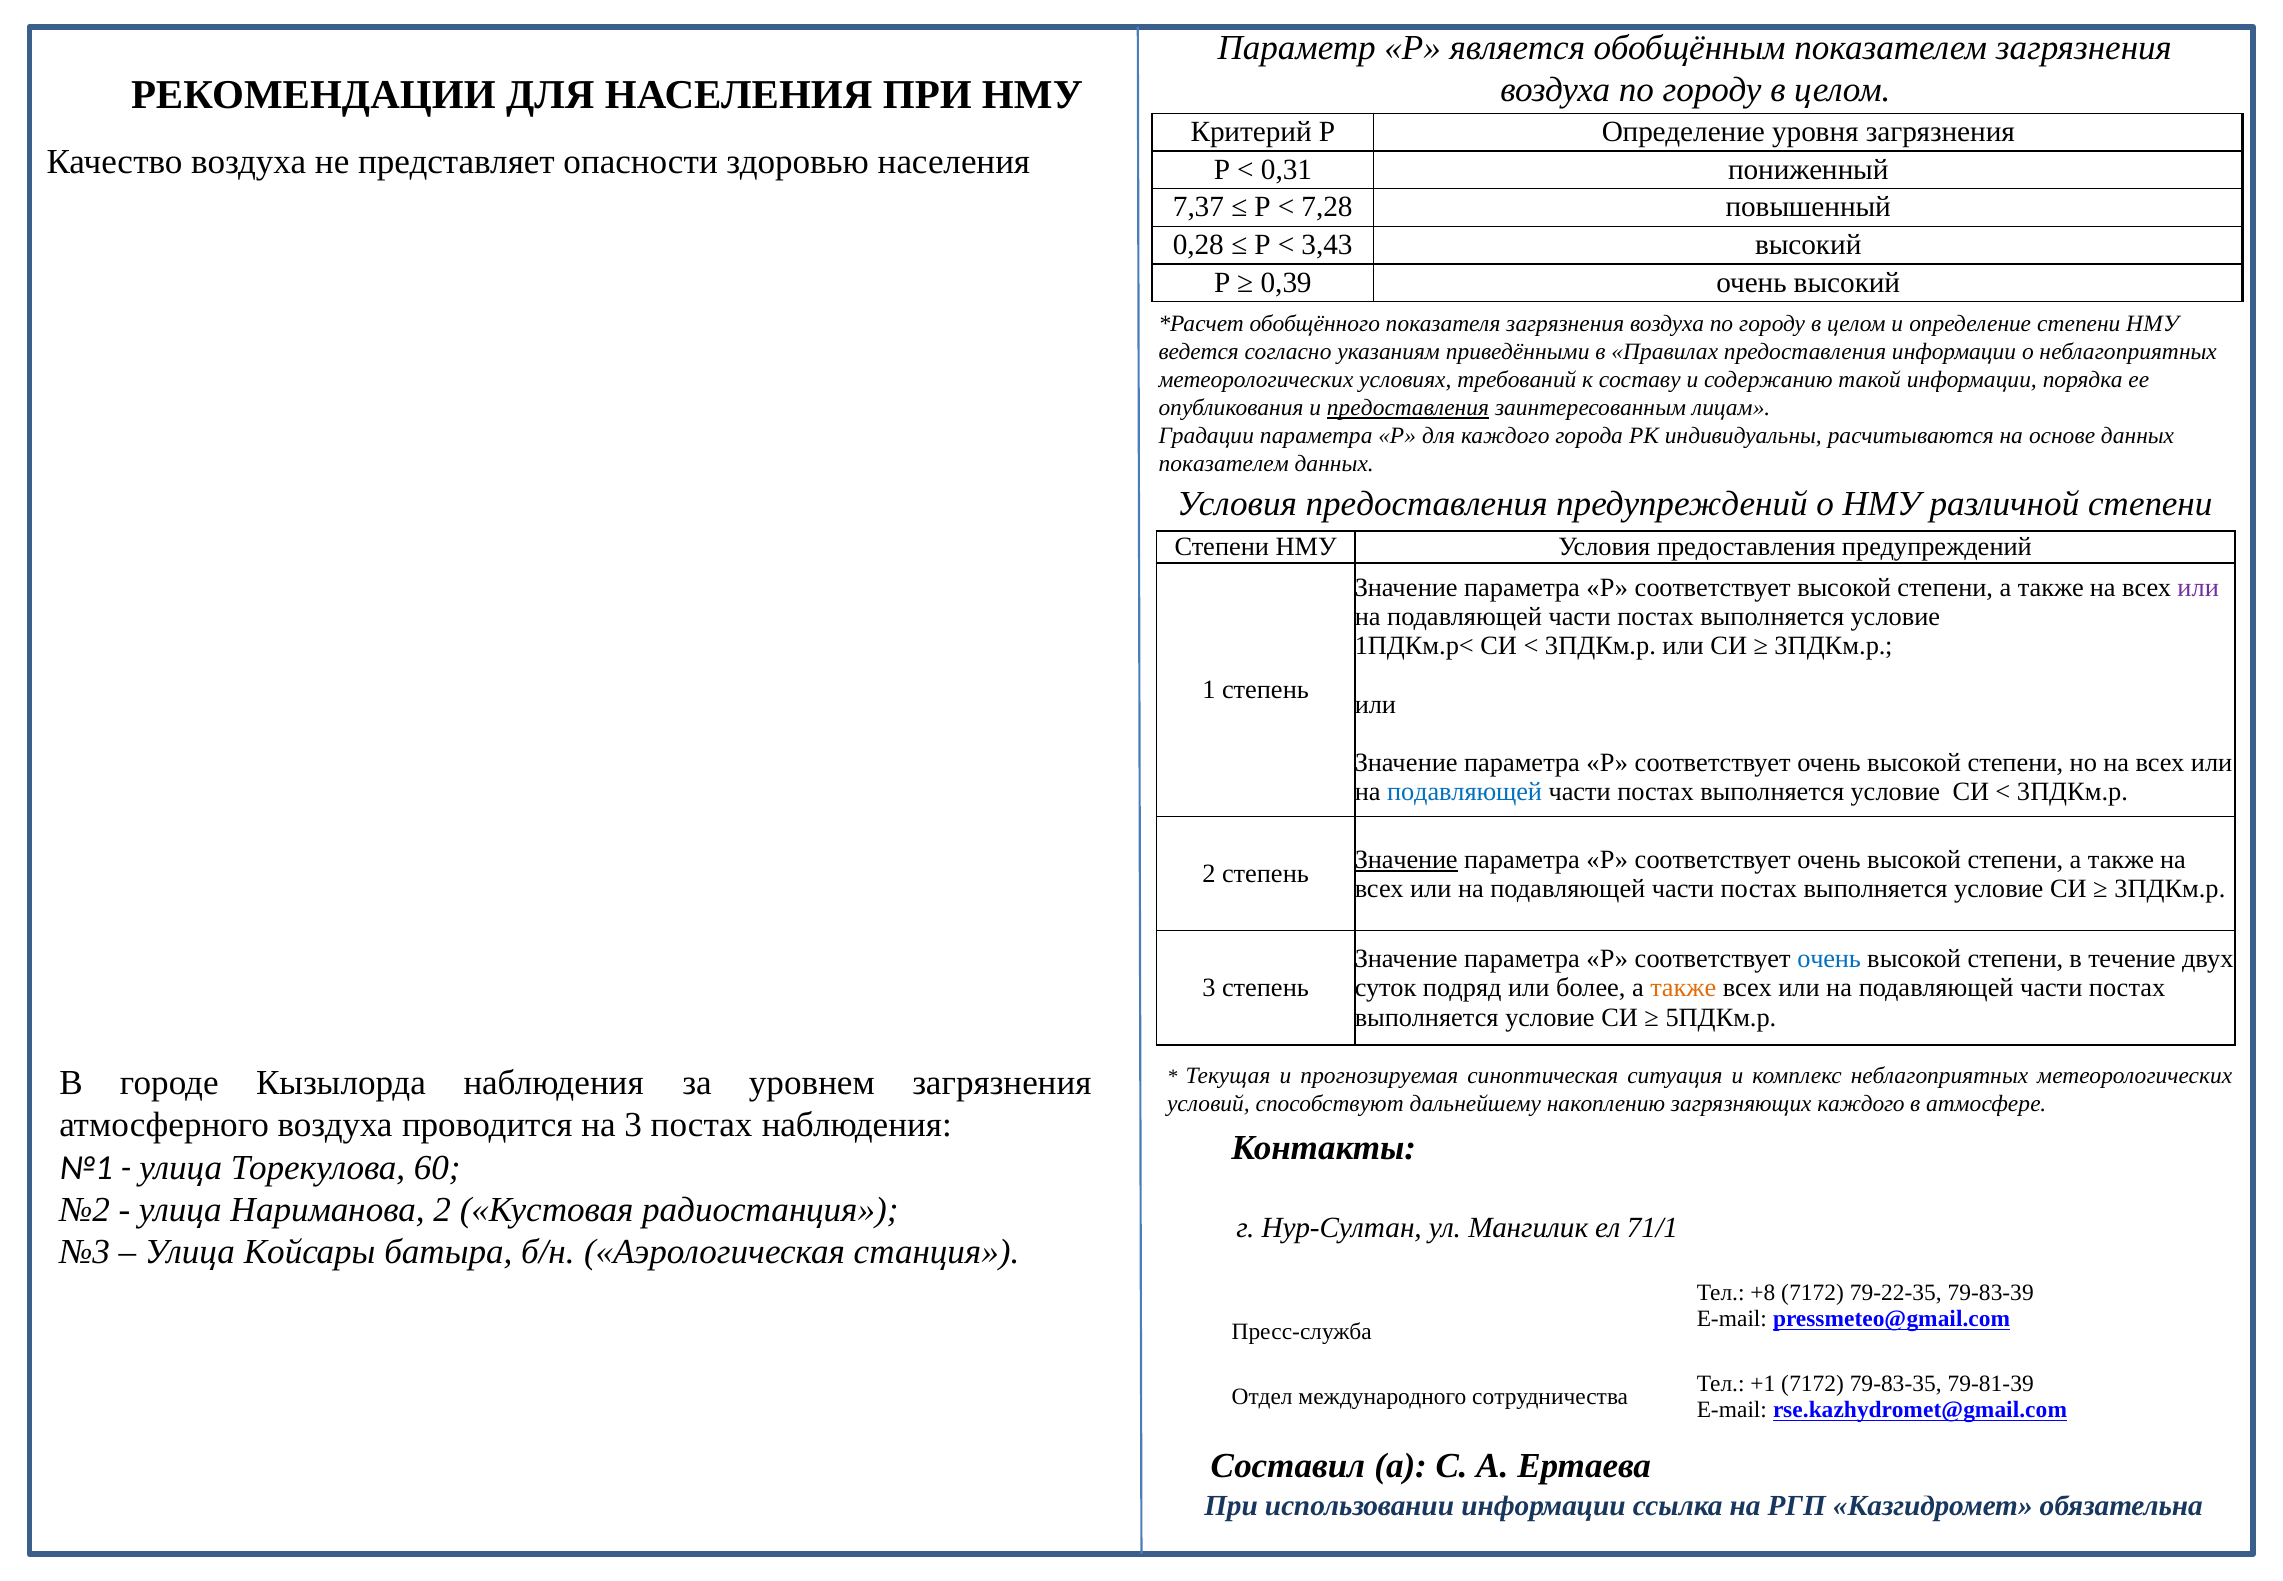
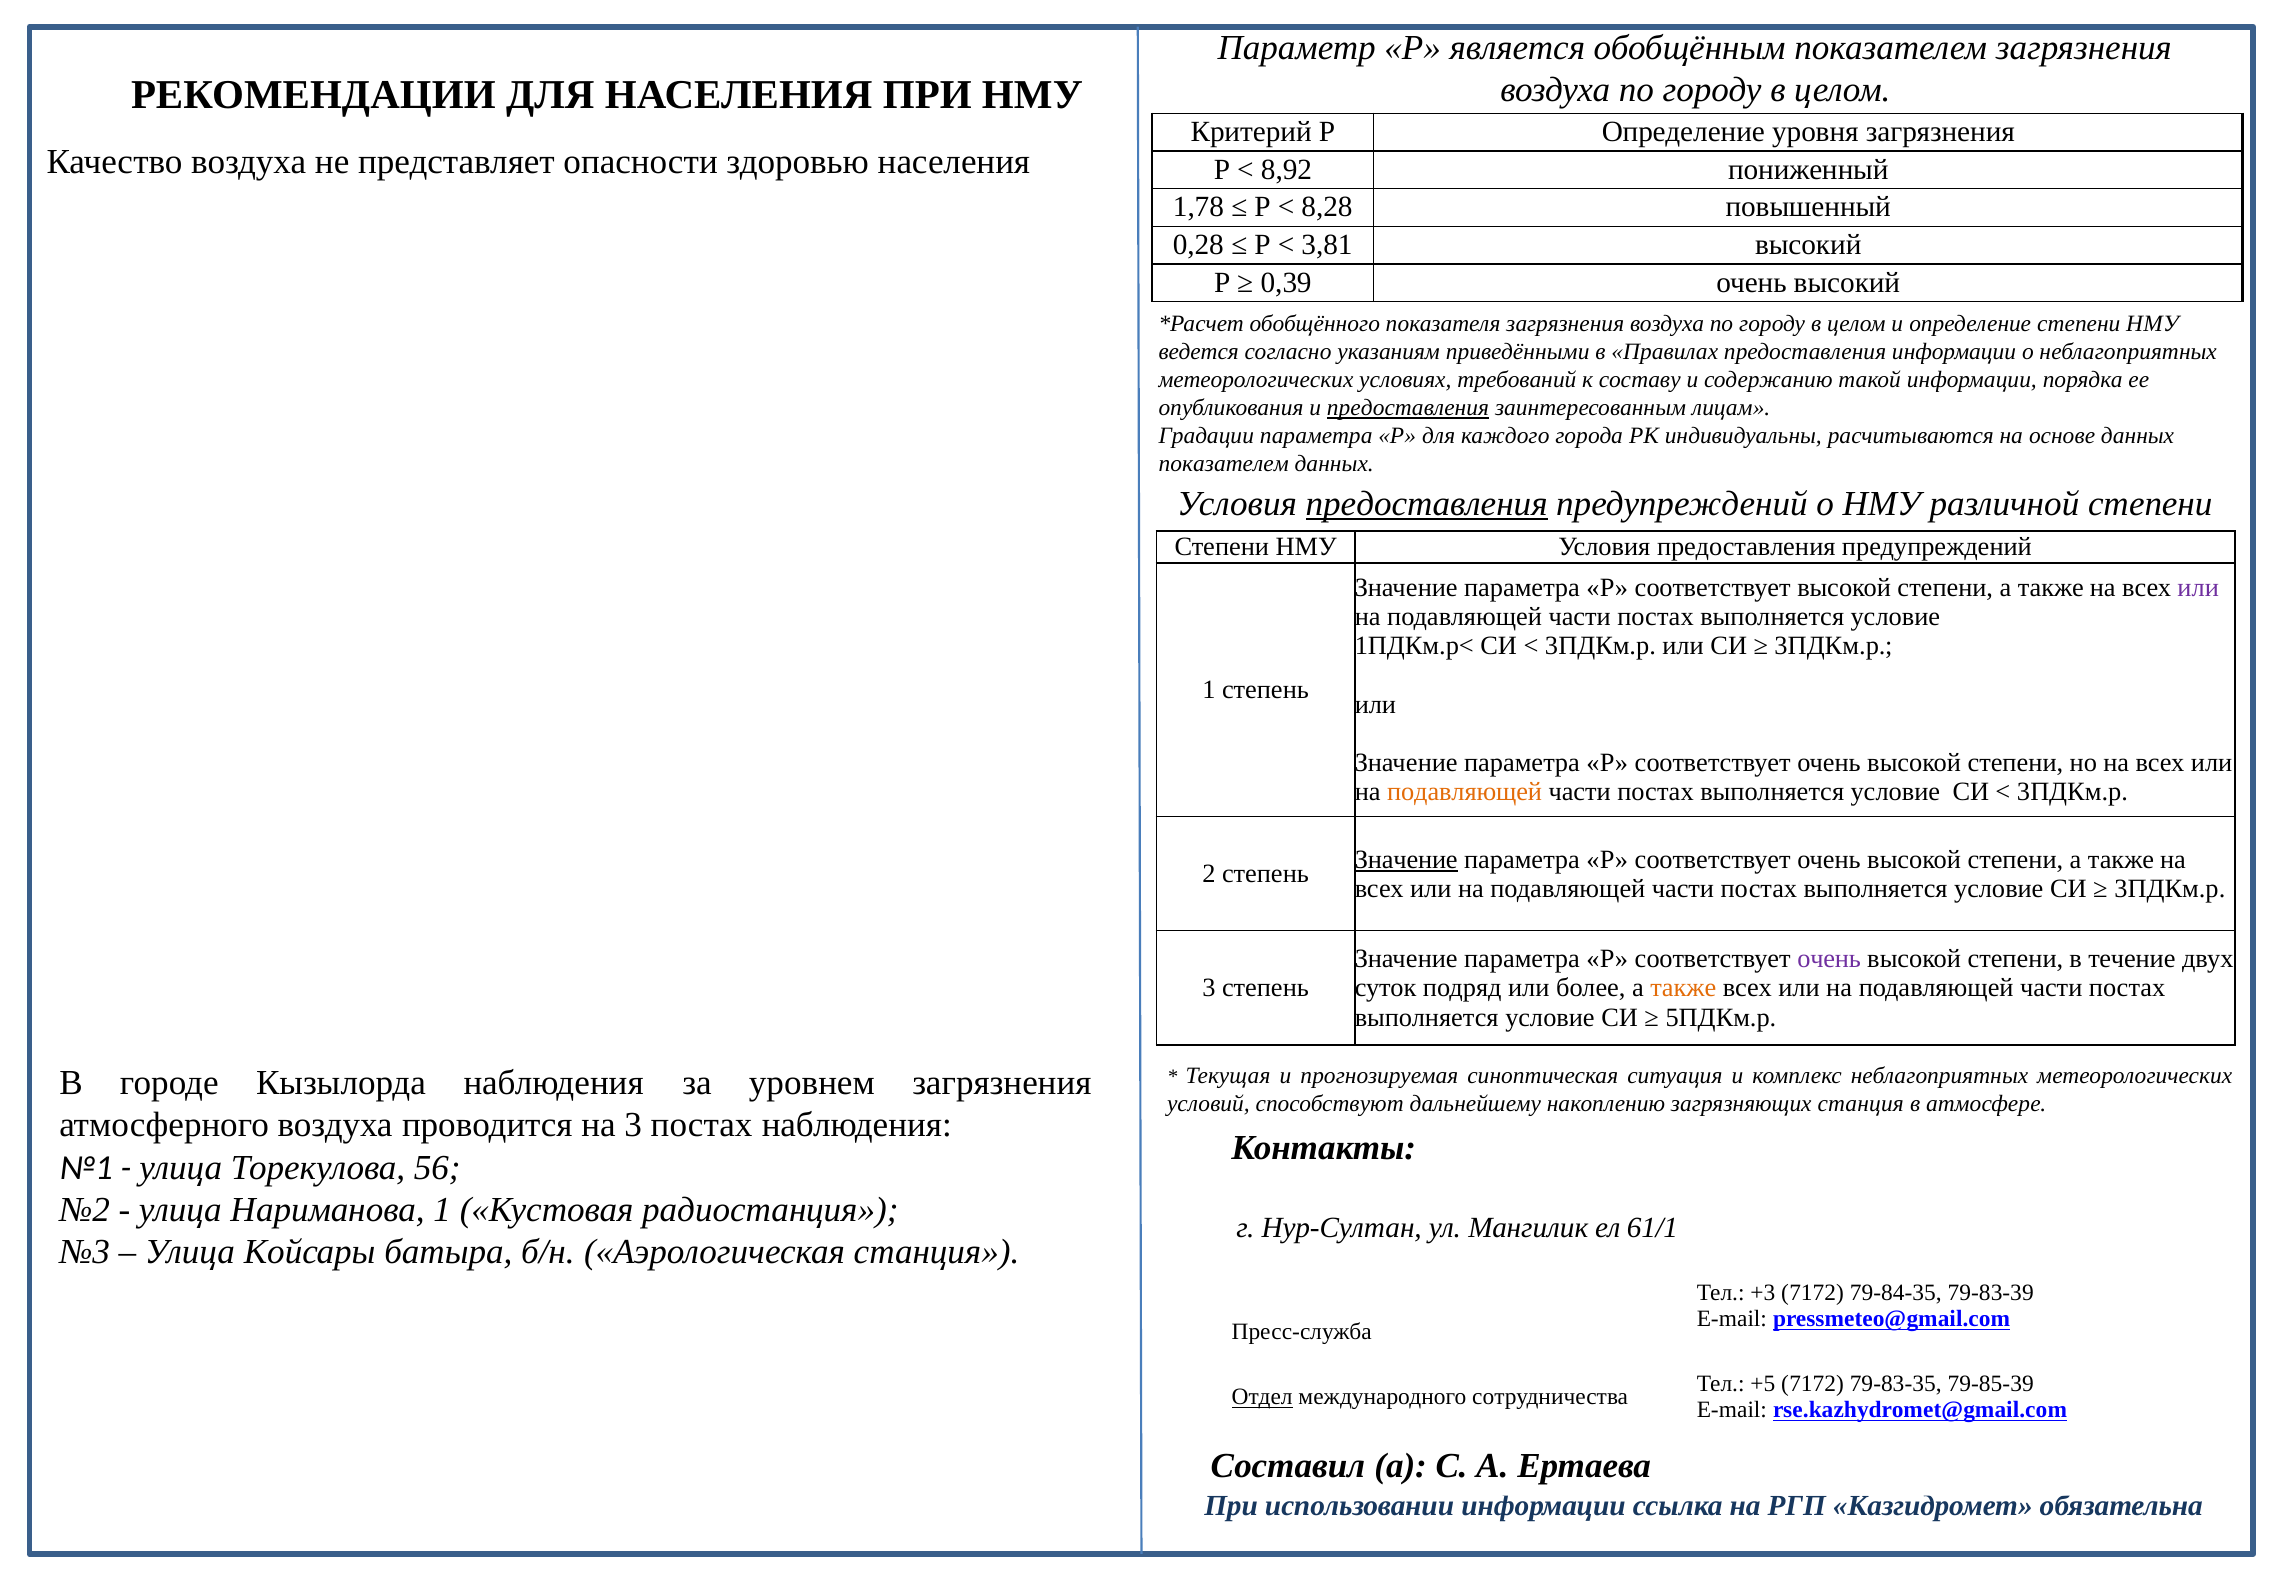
0,31: 0,31 -> 8,92
7,37: 7,37 -> 1,78
7,28: 7,28 -> 8,28
3,43: 3,43 -> 3,81
предоставления at (1427, 504) underline: none -> present
подавляющей at (1465, 792) colour: blue -> orange
очень at (1829, 959) colour: blue -> purple
загрязняющих каждого: каждого -> станция
60: 60 -> 56
Нариманова 2: 2 -> 1
71/1: 71/1 -> 61/1
+8: +8 -> +3
79-22-35: 79-22-35 -> 79-84-35
+1: +1 -> +5
79-81-39: 79-81-39 -> 79-85-39
Отдел underline: none -> present
